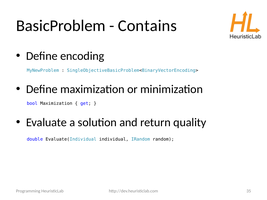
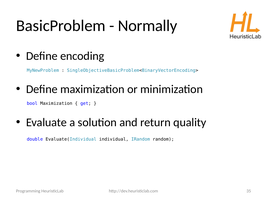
Contains: Contains -> Normally
